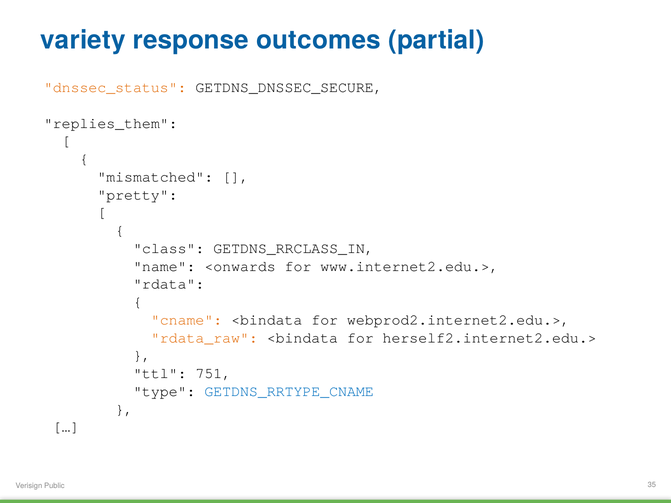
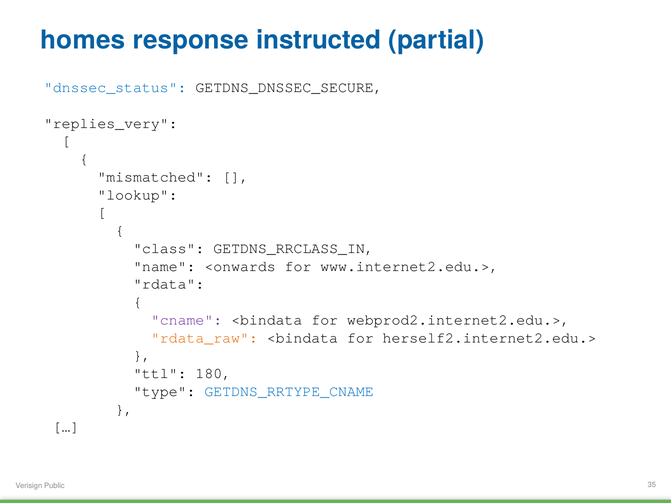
variety: variety -> homes
outcomes: outcomes -> instructed
dnssec_status colour: orange -> blue
replies_them: replies_them -> replies_very
pretty: pretty -> lookup
cname colour: orange -> purple
751: 751 -> 180
